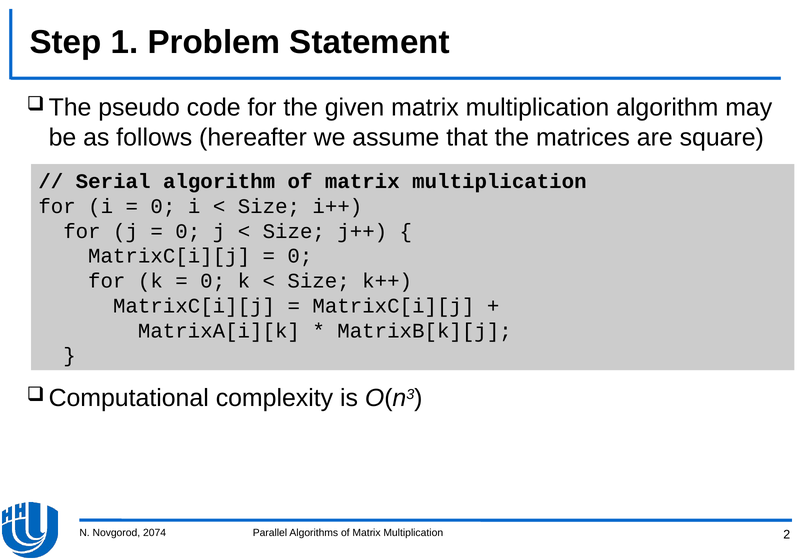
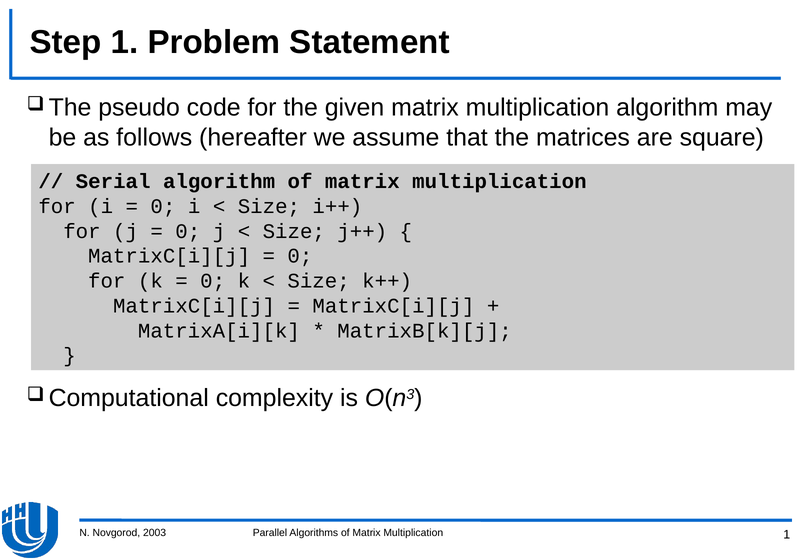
2074: 2074 -> 2003
Multiplication 2: 2 -> 1
